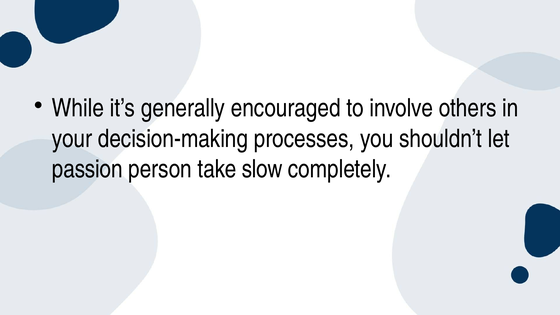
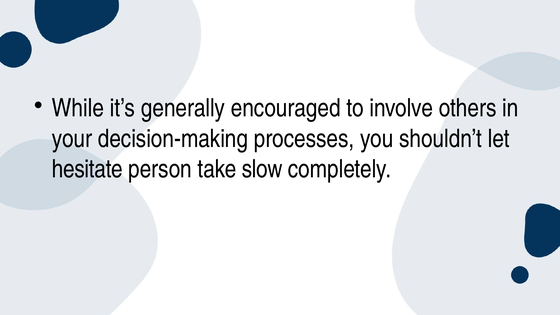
passion: passion -> hesitate
